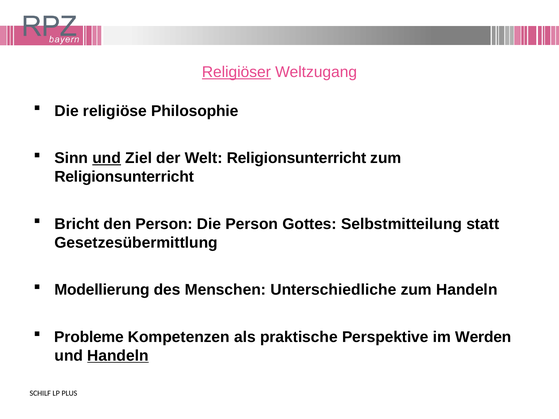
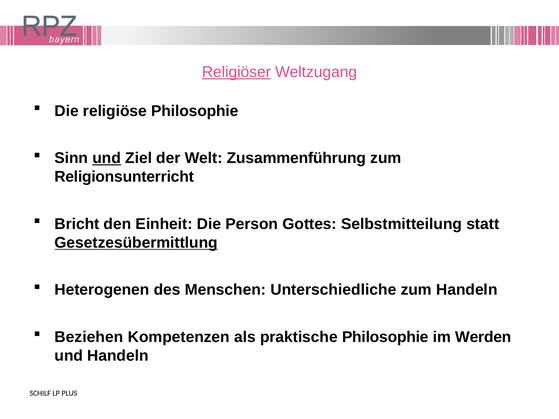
Welt Religionsunterricht: Religionsunterricht -> Zusammenführung
den Person: Person -> Einheit
Gesetzesübermittlung underline: none -> present
Modellierung: Modellierung -> Heterogenen
Probleme: Probleme -> Beziehen
praktische Perspektive: Perspektive -> Philosophie
Handeln at (118, 356) underline: present -> none
